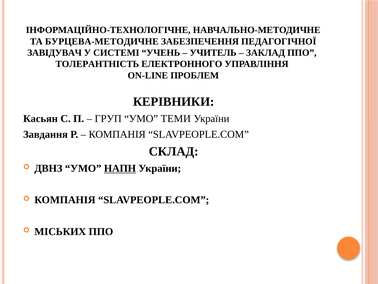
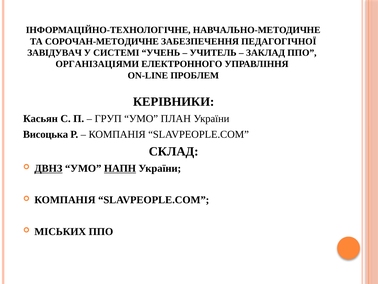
БУРЦЕВА-МЕТОДИЧНЕ: БУРЦЕВА-МЕТОДИЧНЕ -> СОРОЧАН-МЕТОДИЧНЕ
ТОЛЕРАНТНІСТЬ: ТОЛЕРАНТНІСТЬ -> ОРГАНІЗАЦІЯМИ
ТЕМИ: ТЕМИ -> ПЛАН
Завдання: Завдання -> Висоцька
ДВНЗ underline: none -> present
